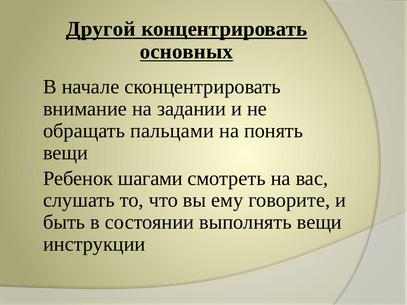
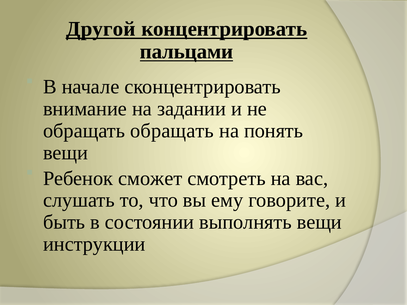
основных: основных -> пальцами
обращать пальцами: пальцами -> обращать
шагами: шагами -> сможет
